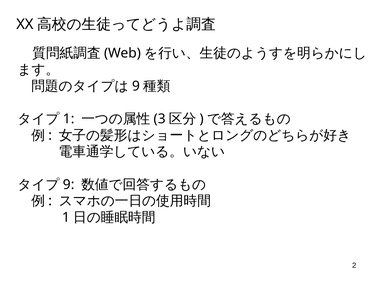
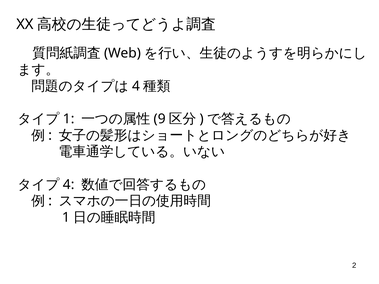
9 at (136, 86): 9 -> 4
3: 3 -> 9
9 at (69, 185): 9 -> 4
